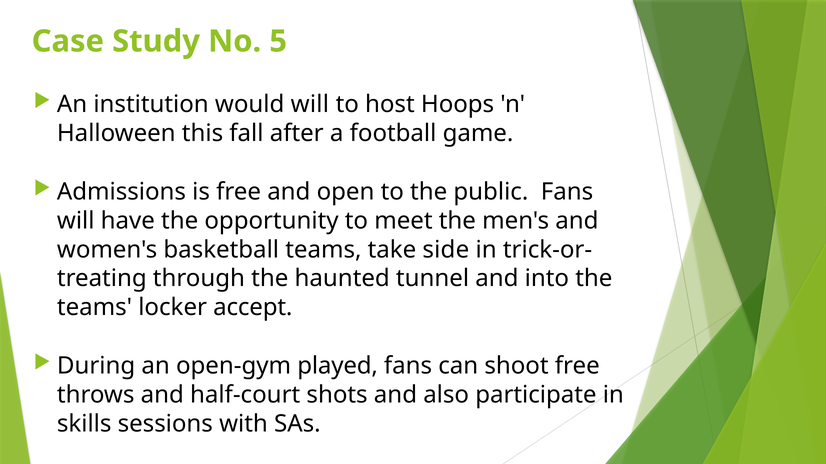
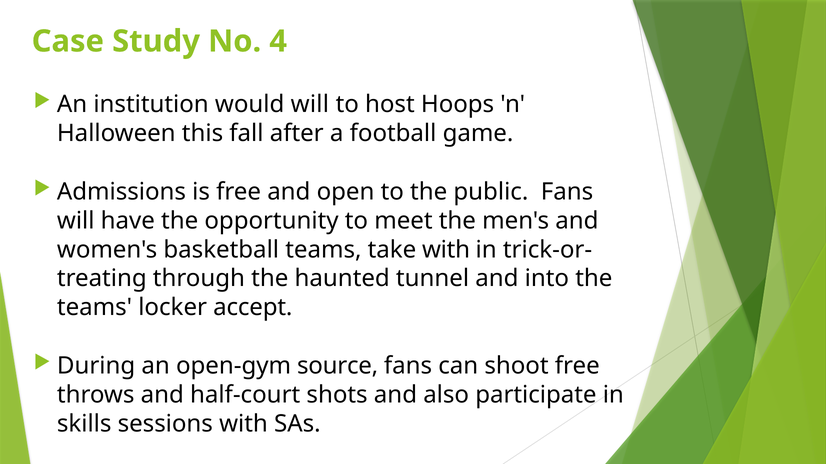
5: 5 -> 4
take side: side -> with
played: played -> source
